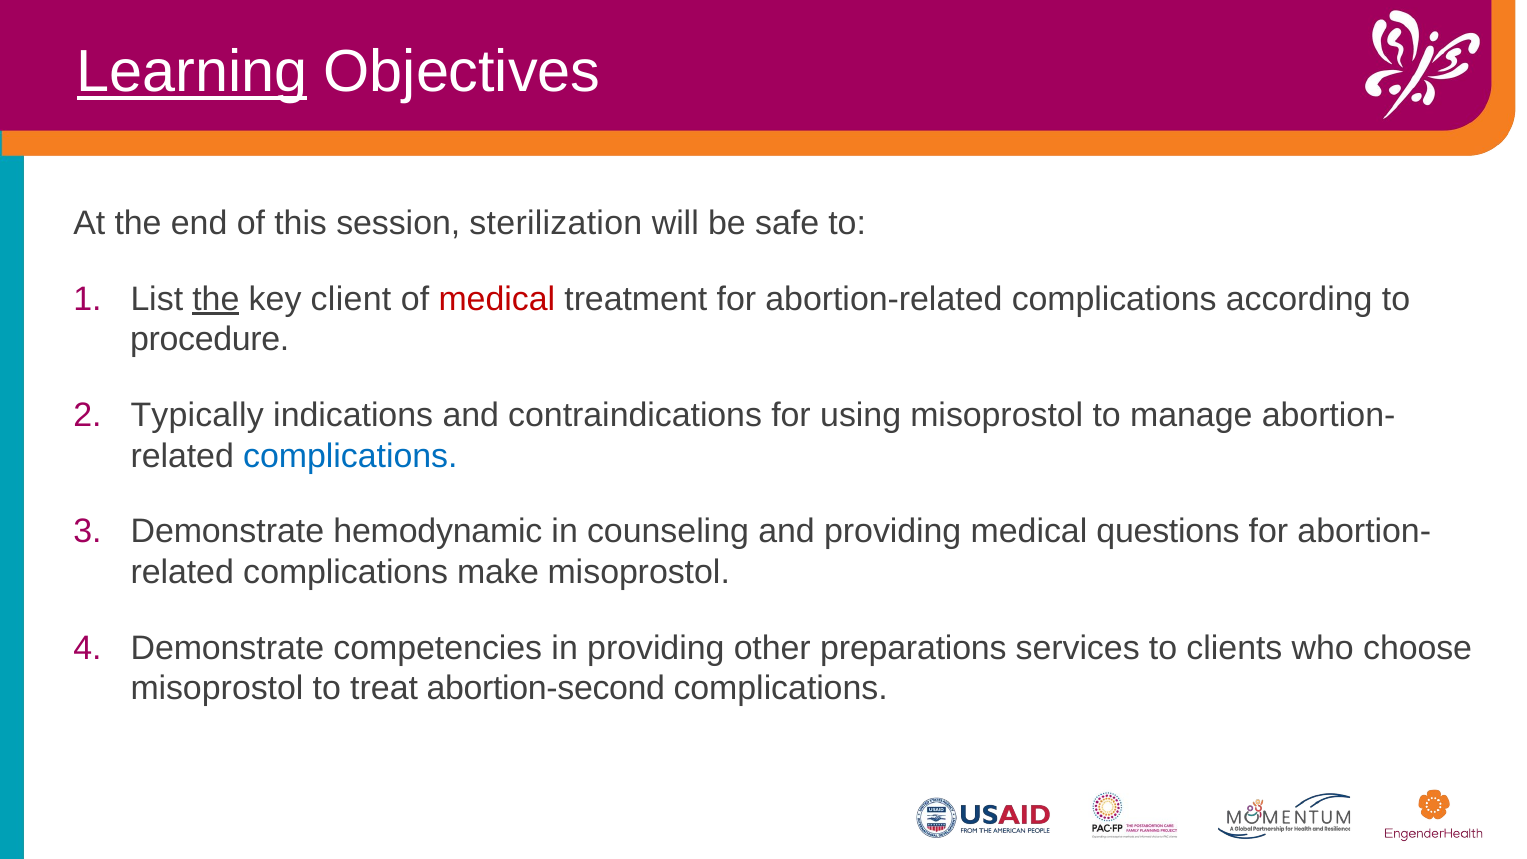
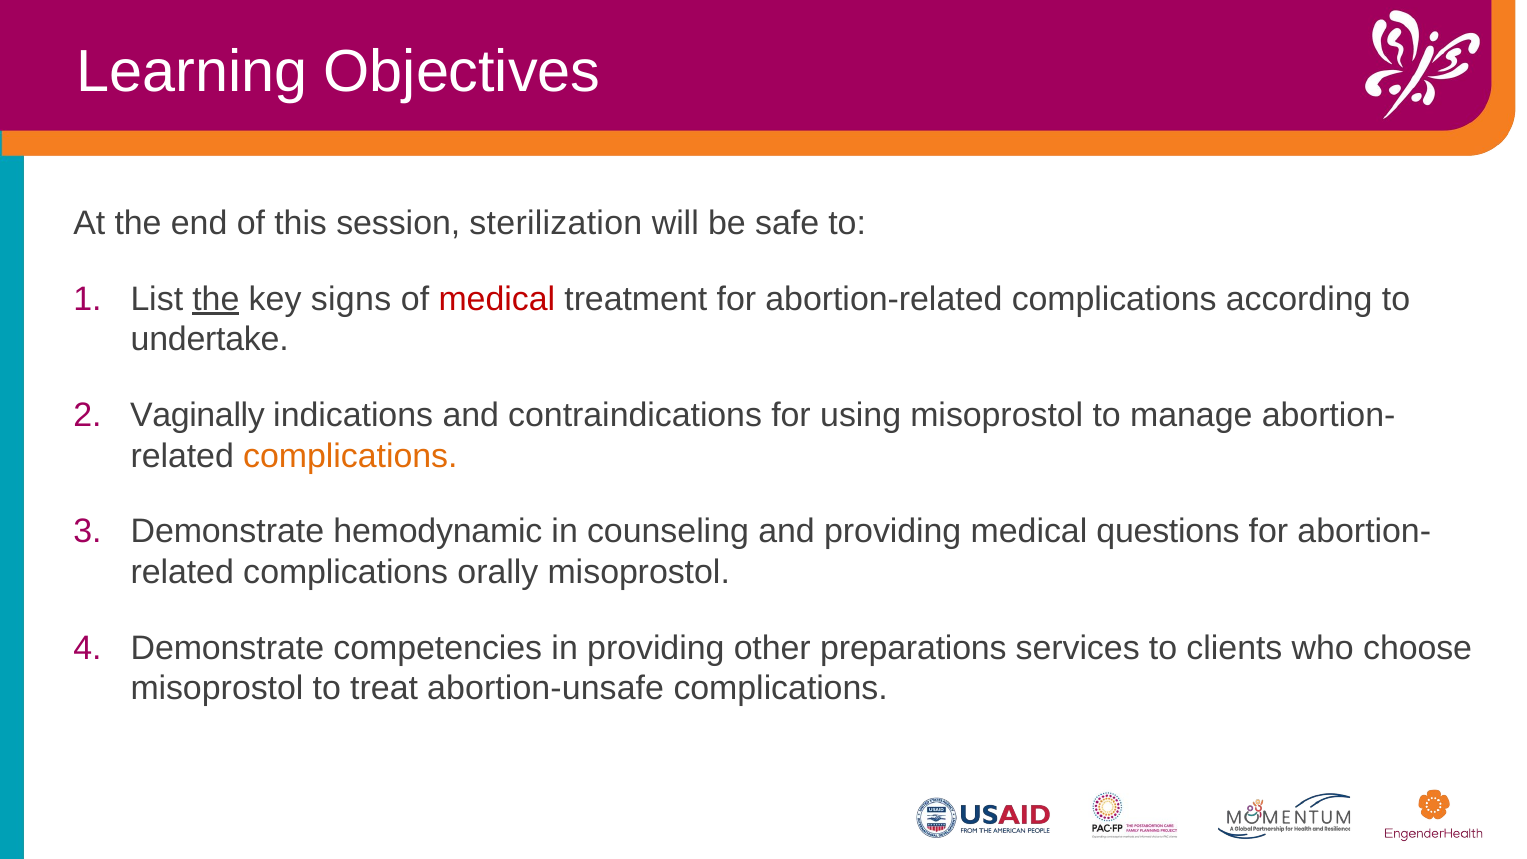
Learning underline: present -> none
client: client -> signs
procedure: procedure -> undertake
Typically: Typically -> Vaginally
complications at (350, 456) colour: blue -> orange
make: make -> orally
abortion-second: abortion-second -> abortion-unsafe
